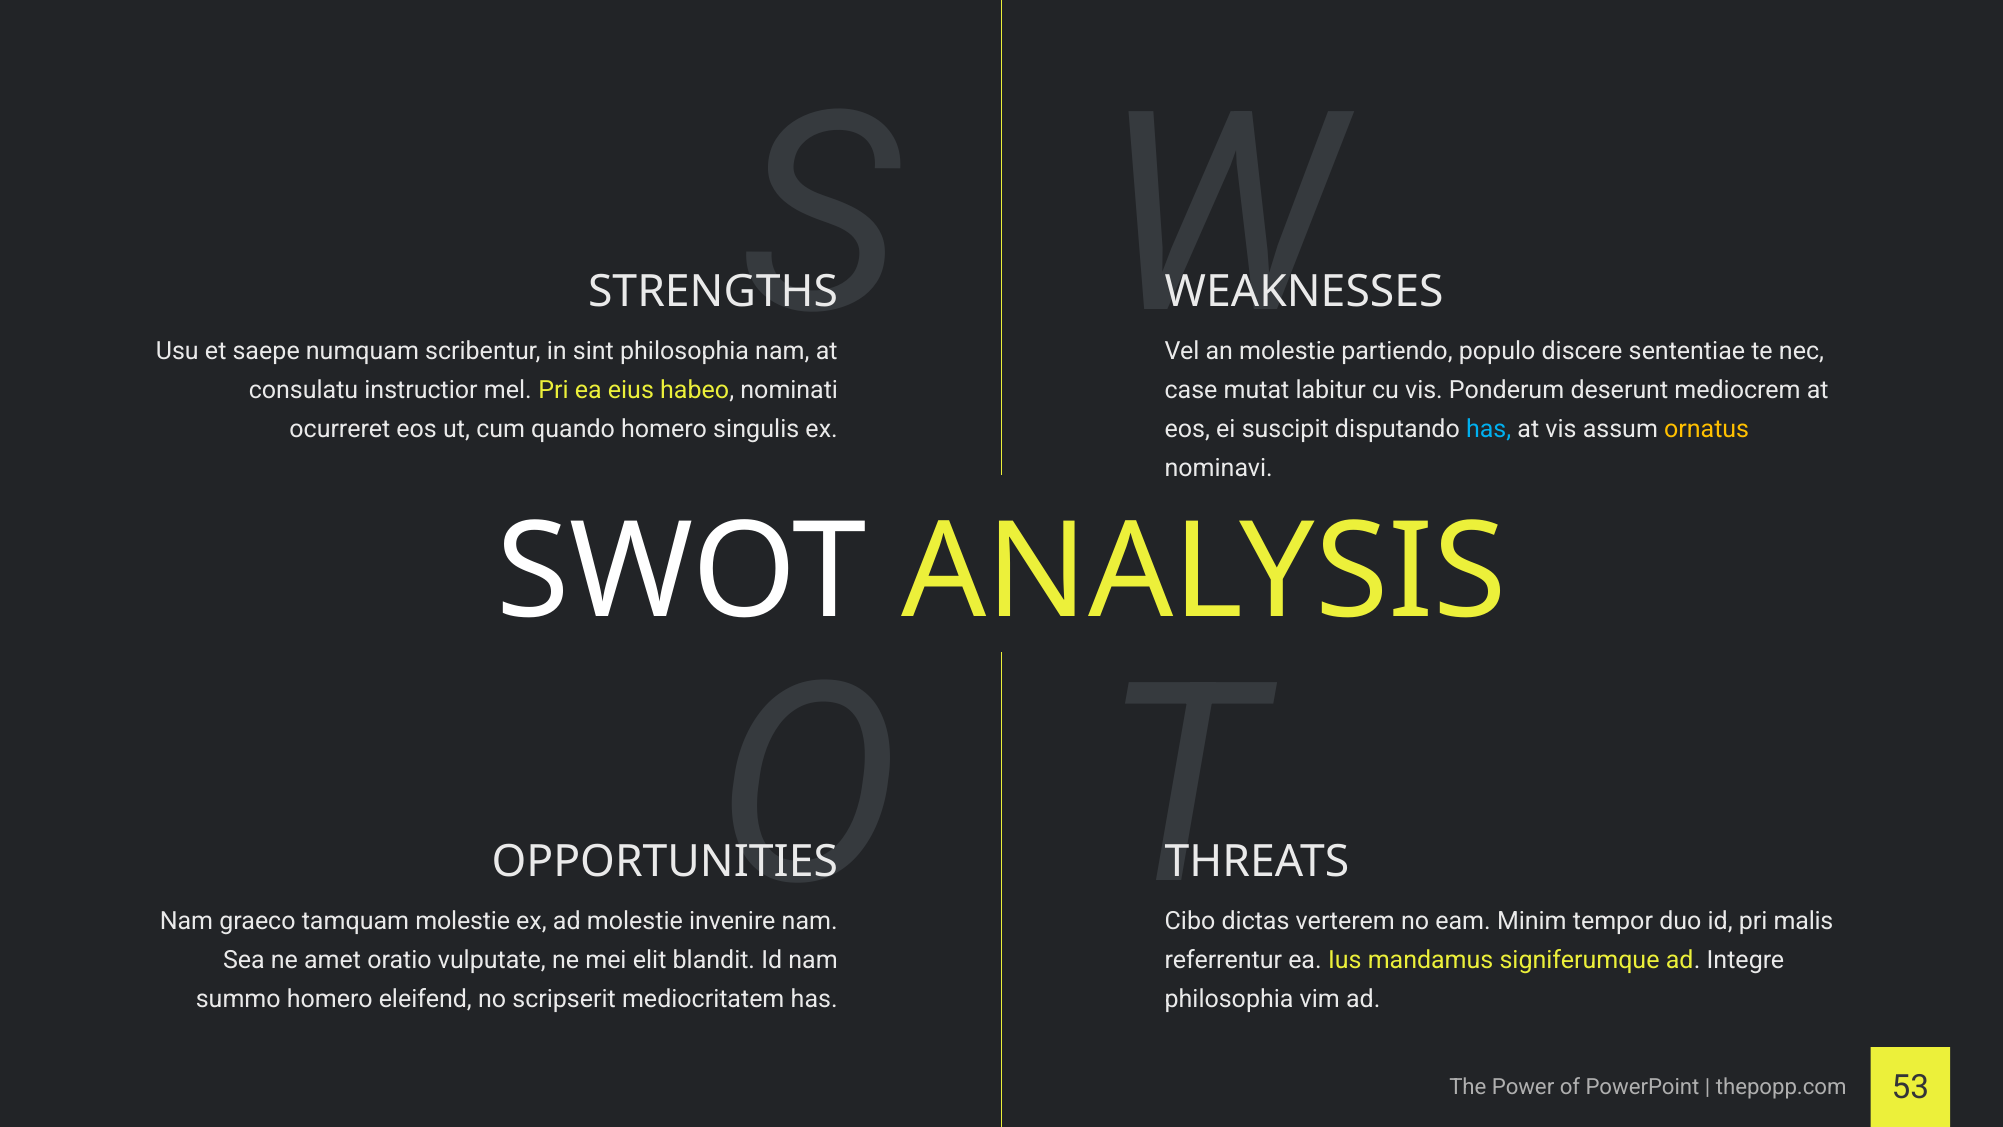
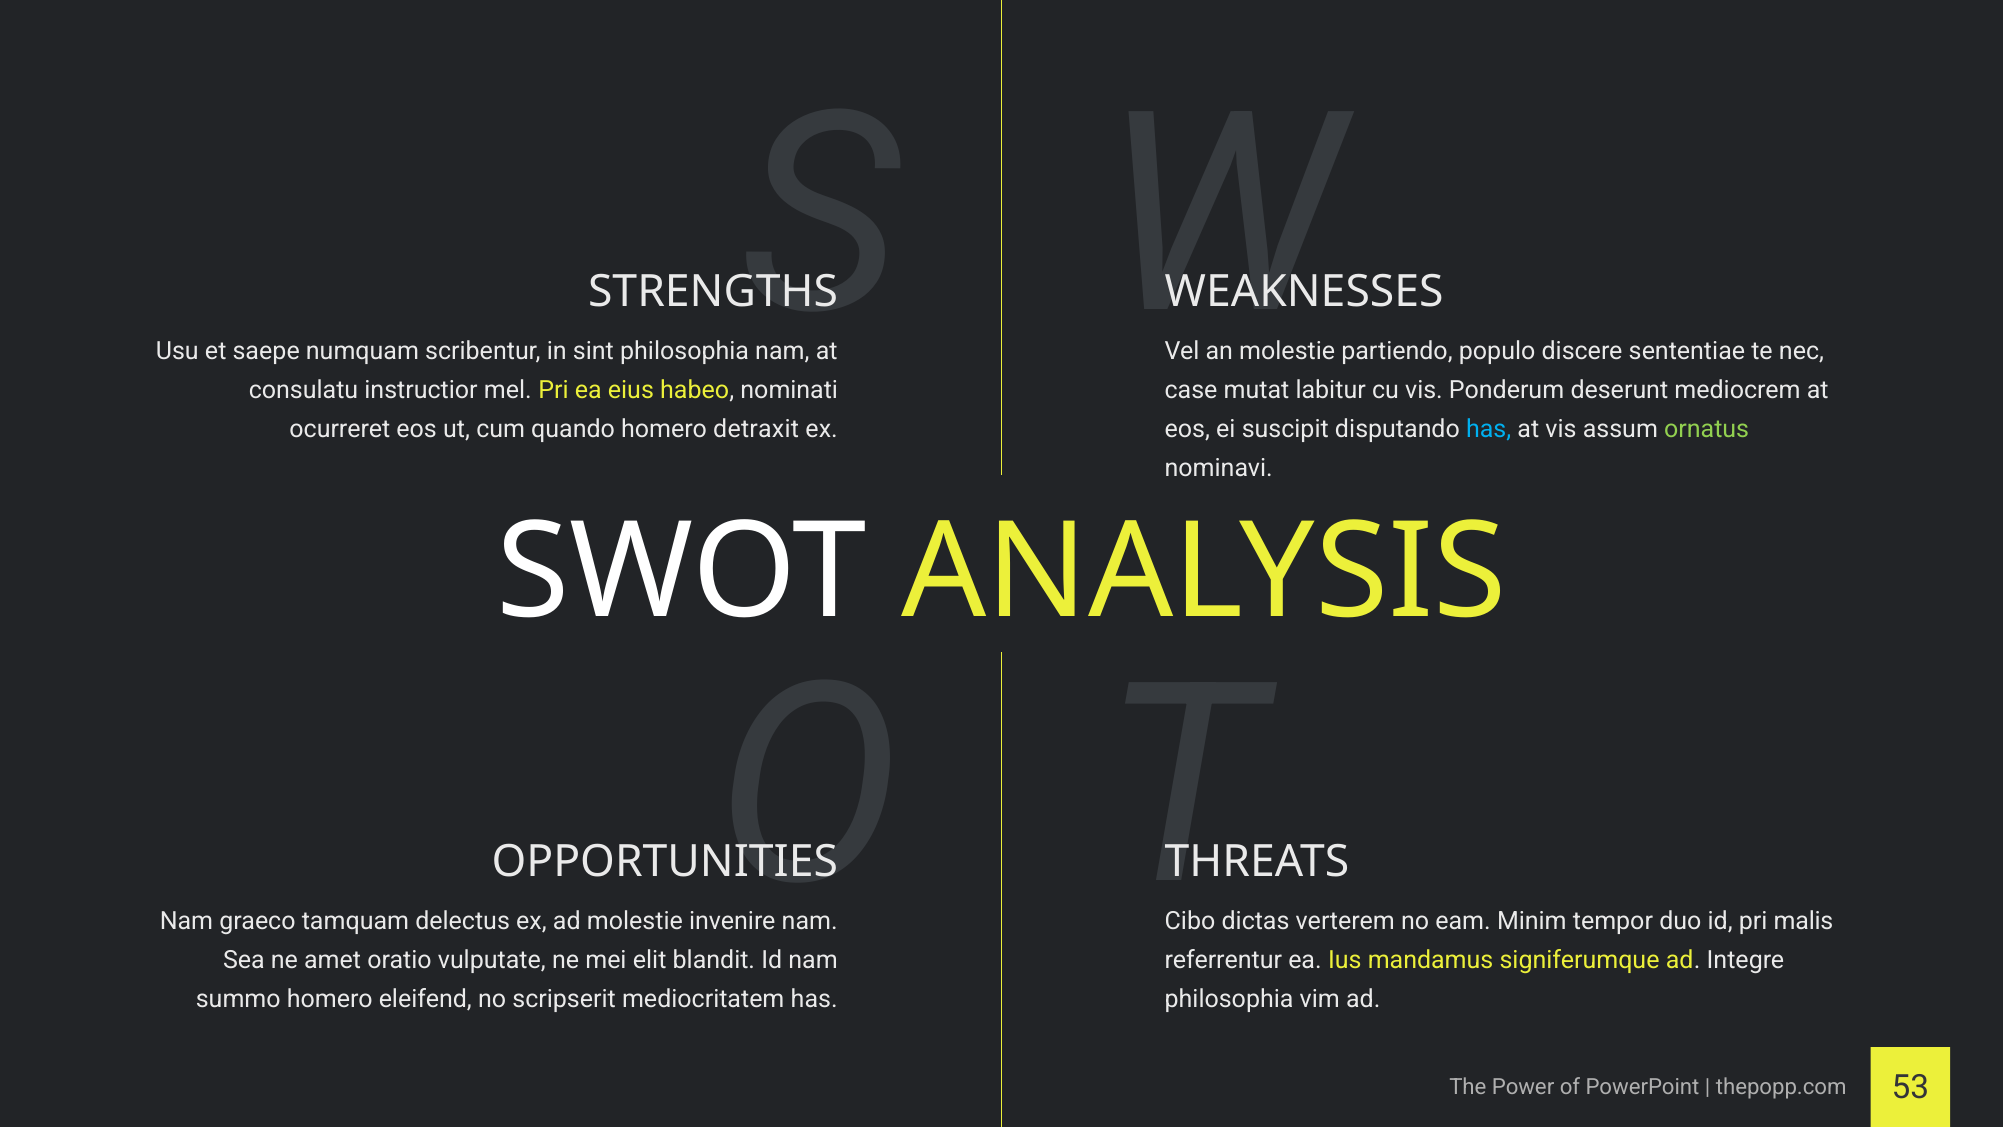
singulis: singulis -> detraxit
ornatus colour: yellow -> light green
tamquam molestie: molestie -> delectus
